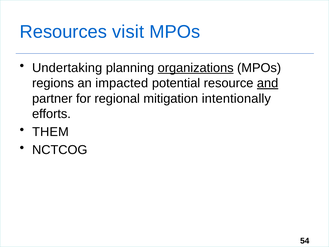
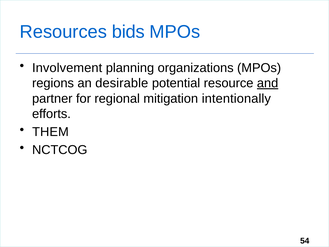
visit: visit -> bids
Undertaking: Undertaking -> Involvement
organizations underline: present -> none
impacted: impacted -> desirable
